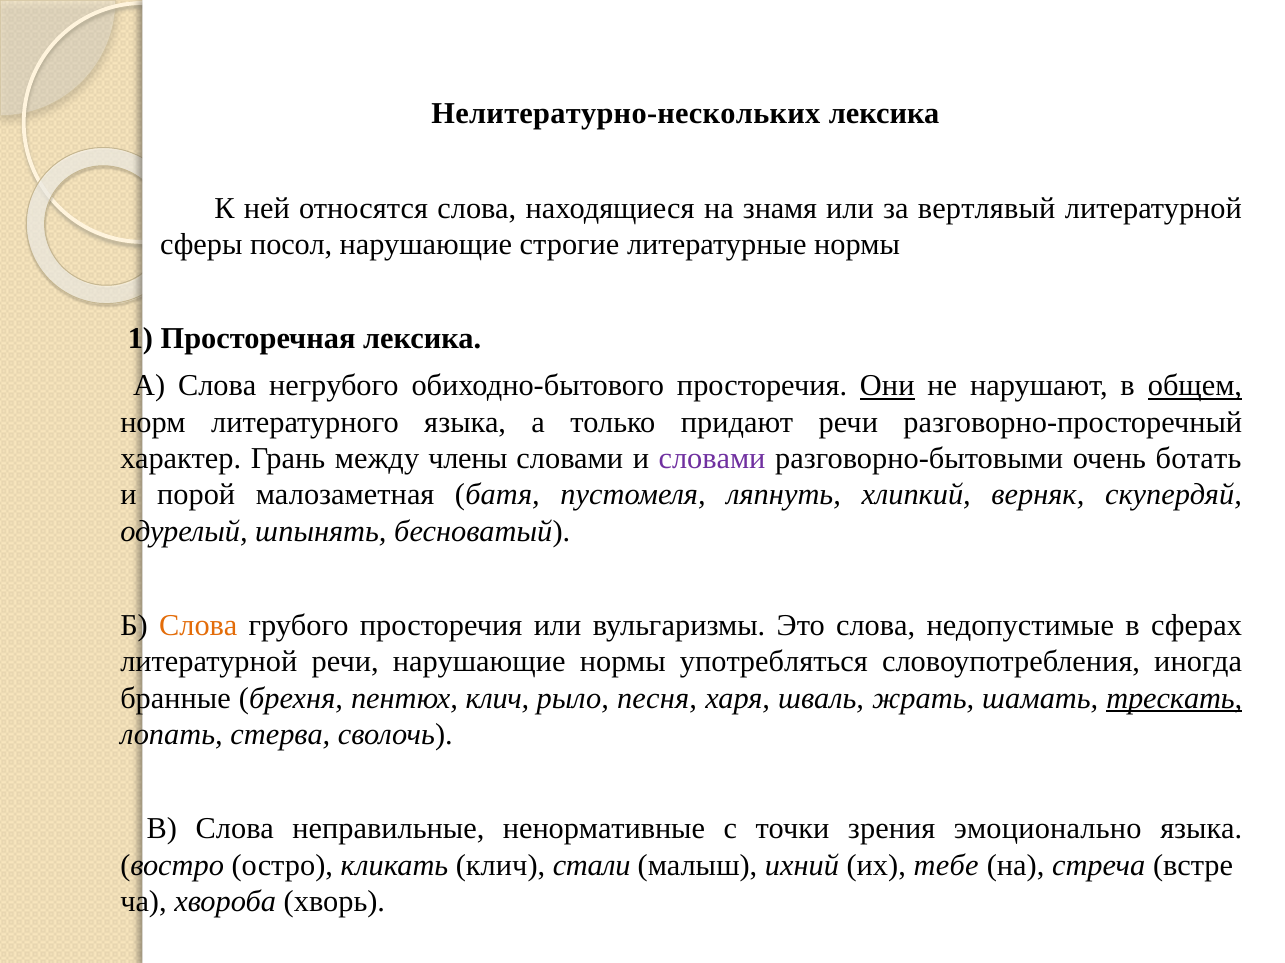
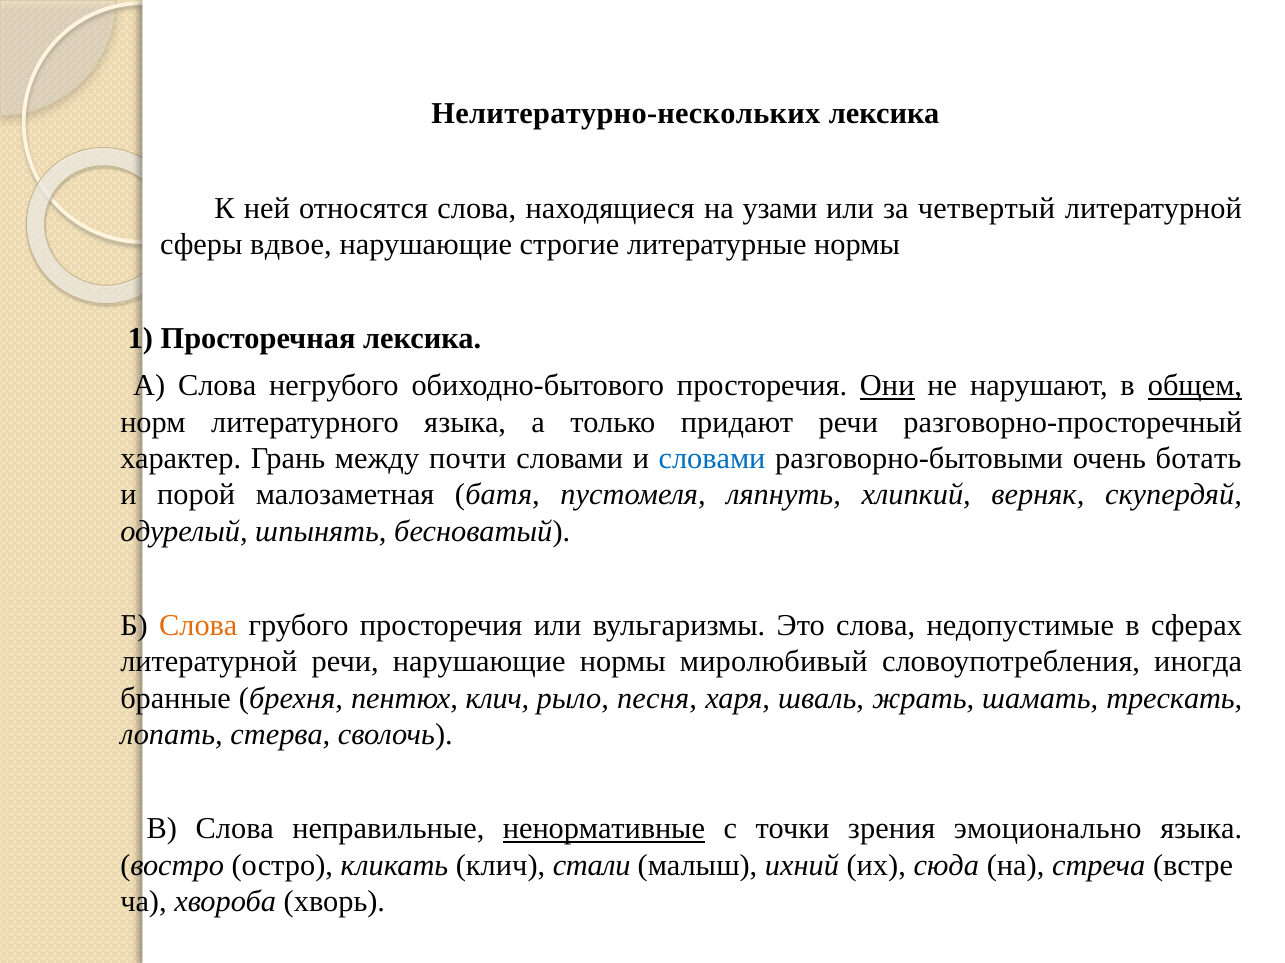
знамя: знамя -> узами
вертлявый: вертлявый -> четвертый
посол: посол -> вдвое
члены: члены -> почти
словами at (712, 459) colour: purple -> blue
употребляться: употребляться -> миролюбивый
трескать underline: present -> none
ненормативные underline: none -> present
тебе: тебе -> сюда
